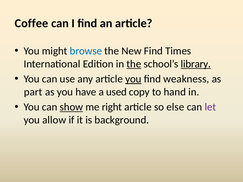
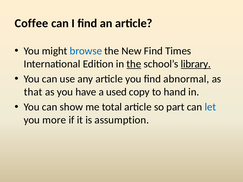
you at (133, 79) underline: present -> none
weakness: weakness -> abnormal
part: part -> that
show underline: present -> none
right: right -> total
else: else -> part
let colour: purple -> blue
allow: allow -> more
background: background -> assumption
